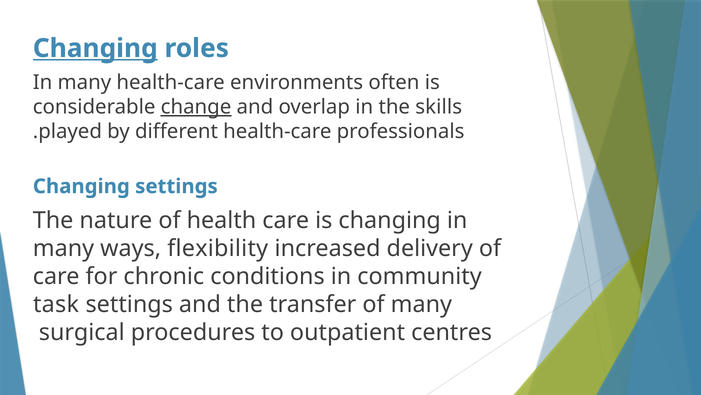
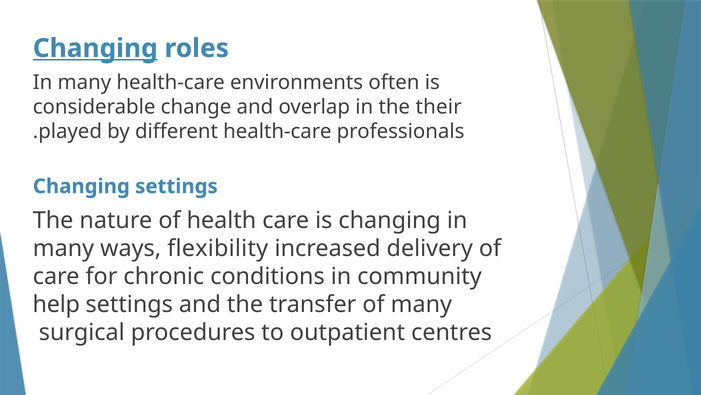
change underline: present -> none
skills: skills -> their
task: task -> help
